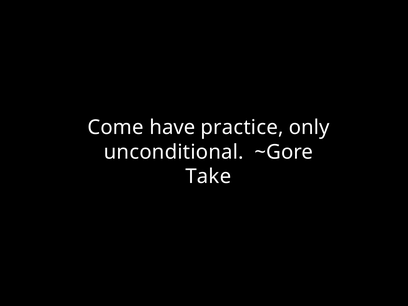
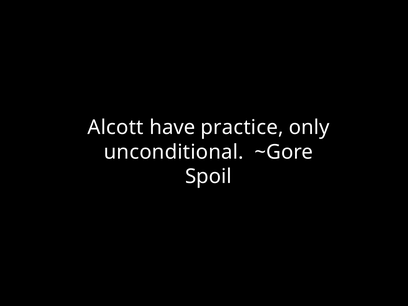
Come: Come -> Alcott
Take: Take -> Spoil
